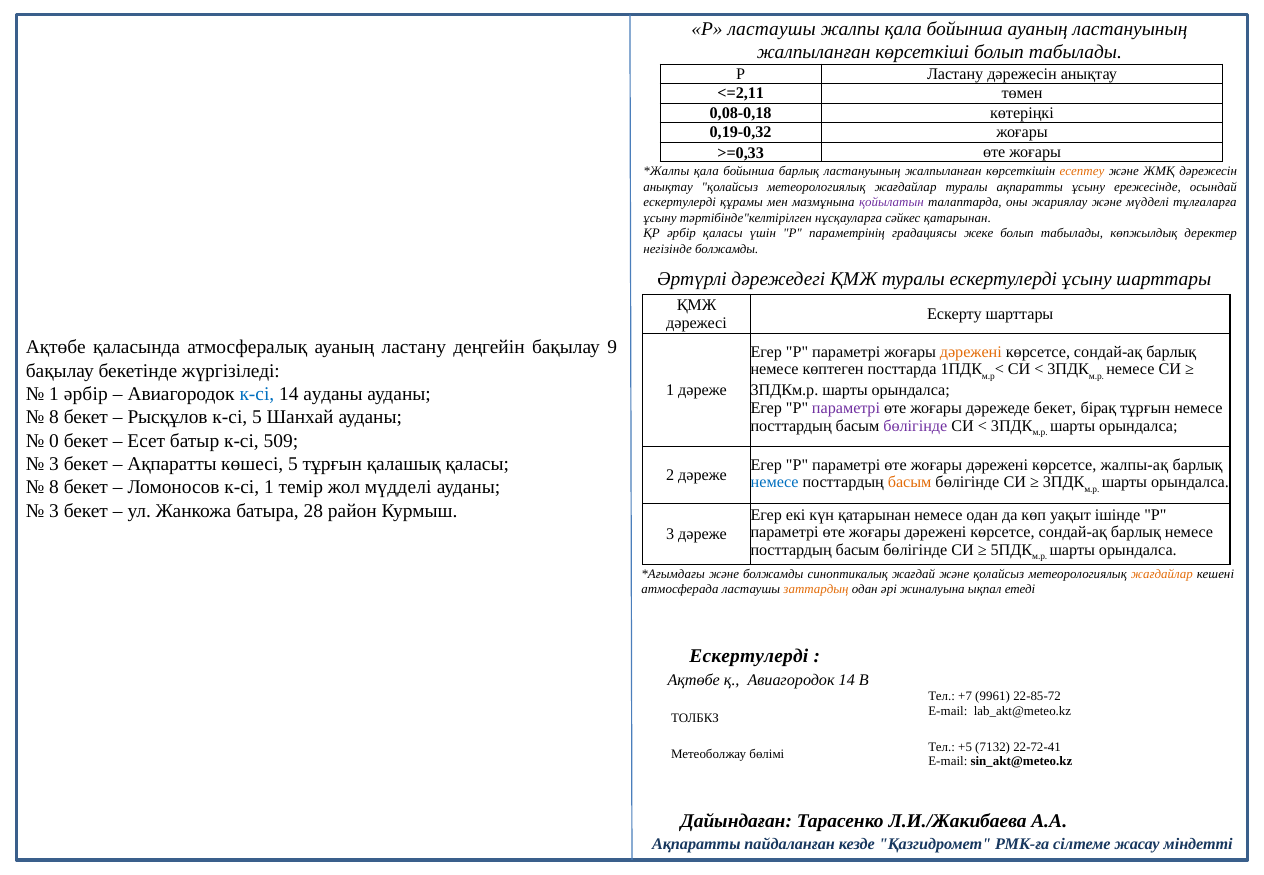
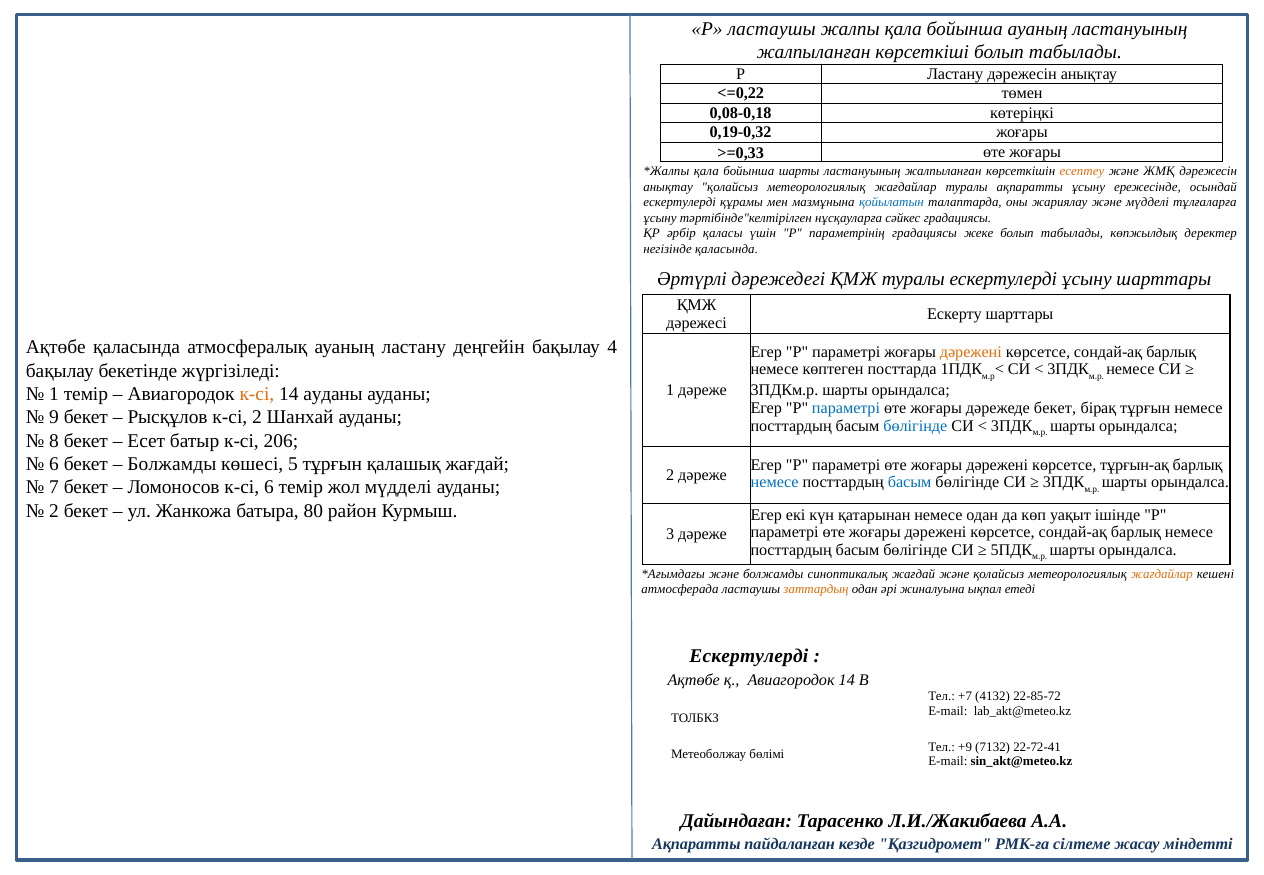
<=2,11: <=2,11 -> <=0,22
бойынша барлық: барлық -> шарты
қойылатын colour: purple -> blue
сәйкес қатарынан: қатарынан -> градациясы
негізінде болжамды: болжамды -> қаласында
9: 9 -> 4
1 әрбір: әрбір -> темір
к-сі at (257, 394) colour: blue -> orange
параметрі at (846, 408) colour: purple -> blue
8 at (54, 417): 8 -> 9
к-сі 5: 5 -> 2
бөлігінде at (915, 426) colour: purple -> blue
0: 0 -> 8
509: 509 -> 206
3 at (54, 464): 3 -> 6
Ақпаратты at (172, 464): Ақпаратты -> Болжамды
қалашық қаласы: қаласы -> жағдай
жалпы-ақ: жалпы-ақ -> тұрғын-ақ
басым at (910, 483) colour: orange -> blue
8 at (54, 487): 8 -> 7
к-сі 1: 1 -> 6
3 at (54, 511): 3 -> 2
28: 28 -> 80
9961: 9961 -> 4132
+5: +5 -> +9
